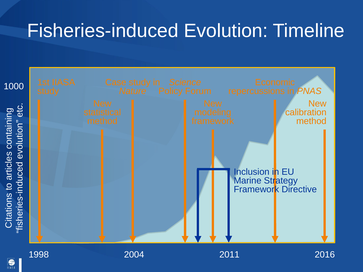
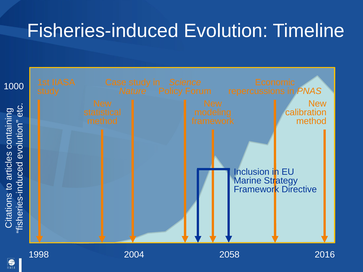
2011: 2011 -> 2058
